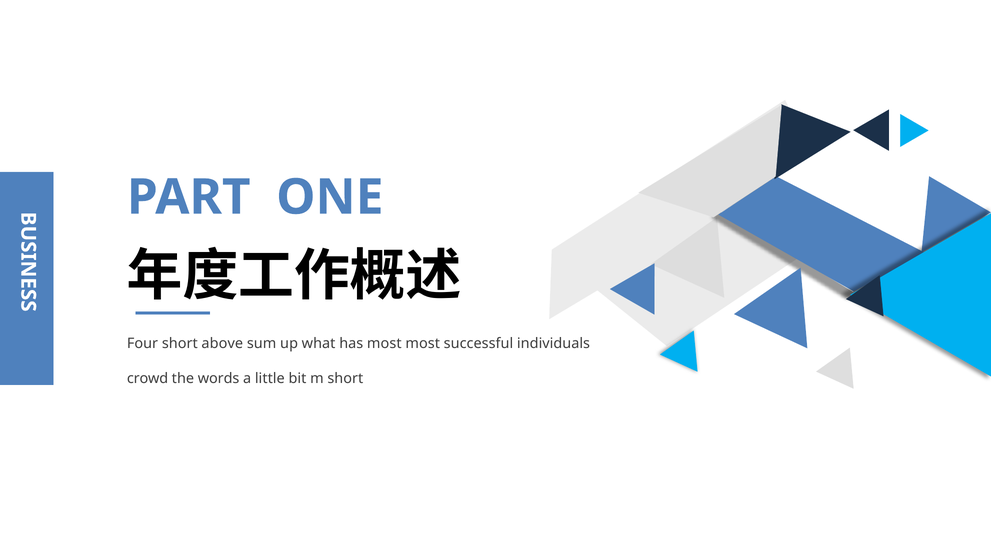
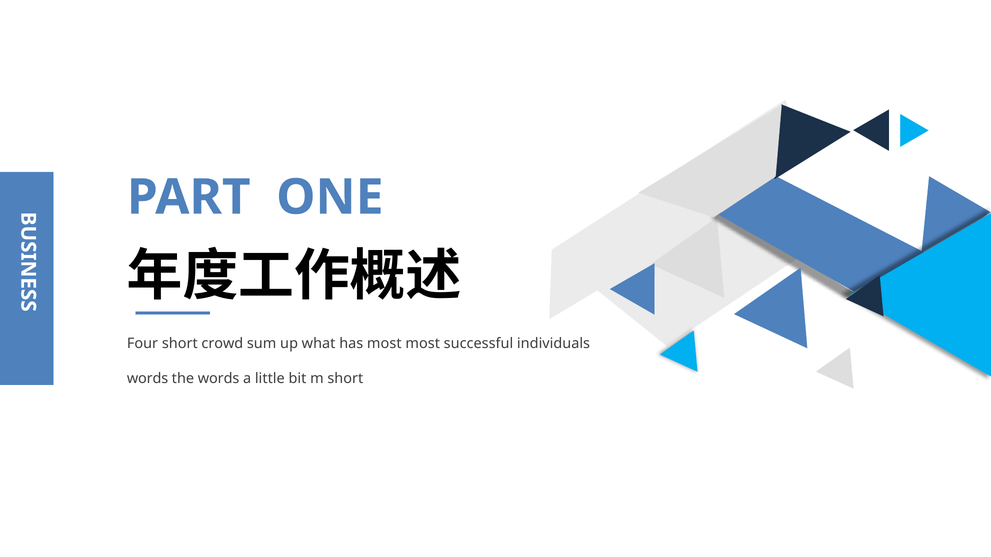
above: above -> crowd
crowd at (148, 379): crowd -> words
